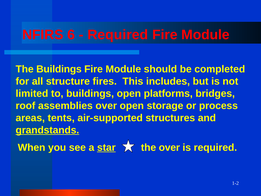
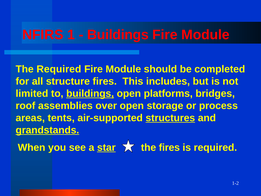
6: 6 -> 1
Required at (118, 35): Required -> Buildings
The Buildings: Buildings -> Required
buildings at (90, 93) underline: none -> present
structures underline: none -> present
the over: over -> fires
